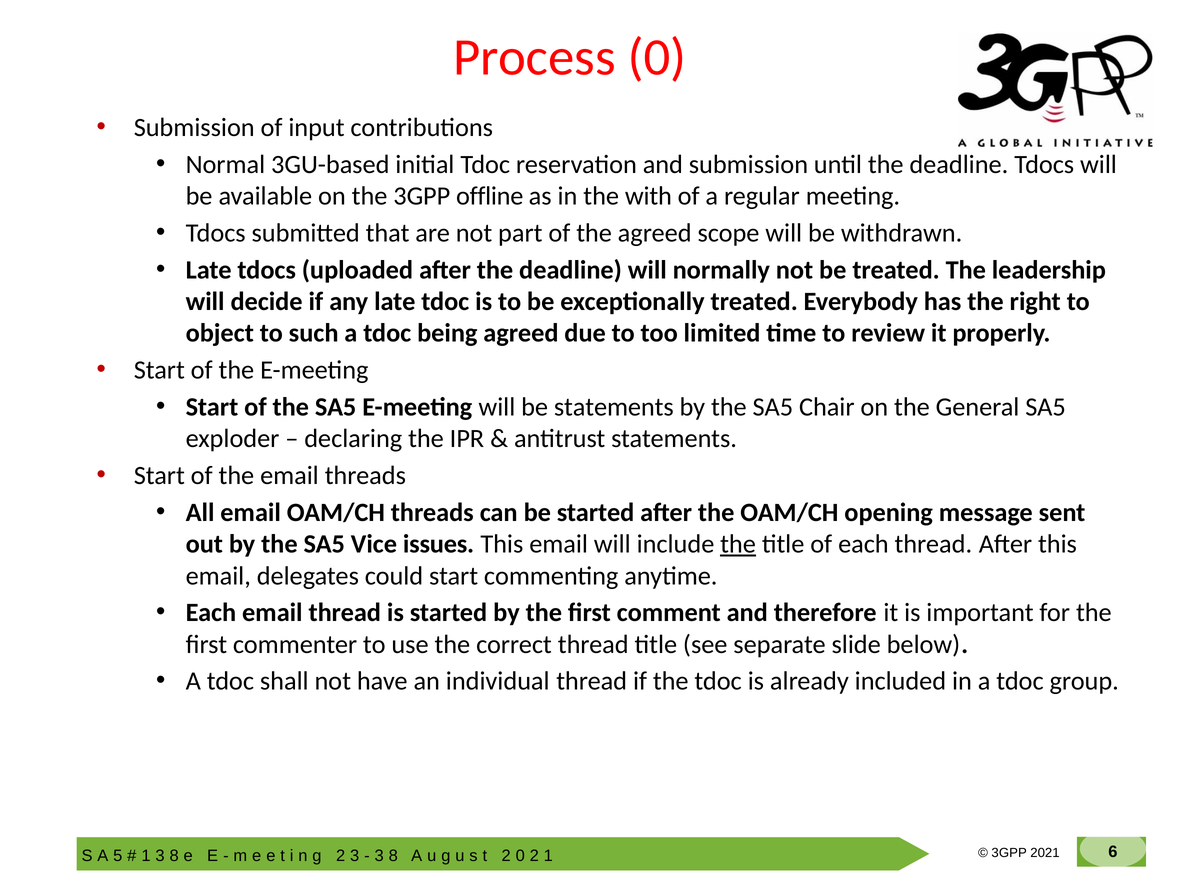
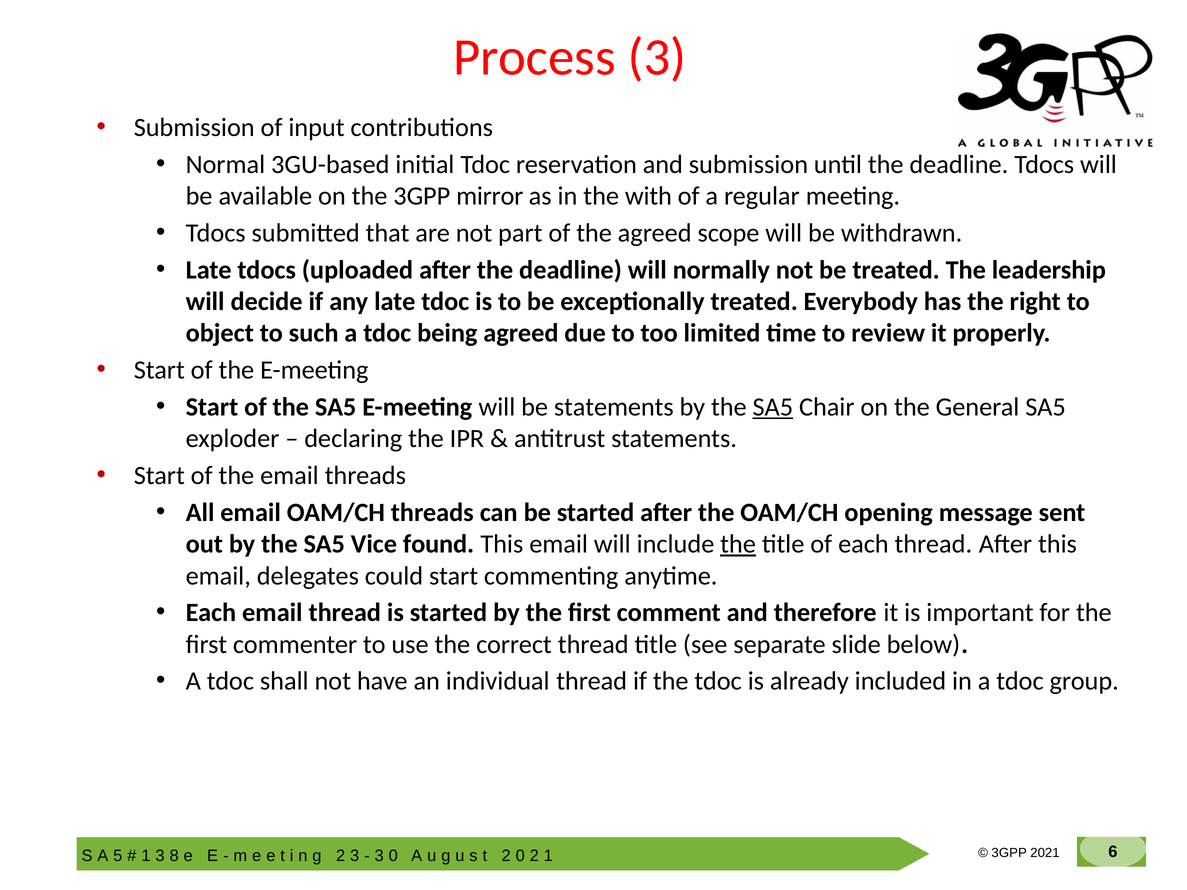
Process 0: 0 -> 3
offline: offline -> mirror
SA5 at (773, 407) underline: none -> present
issues: issues -> found
8 at (393, 856): 8 -> 0
